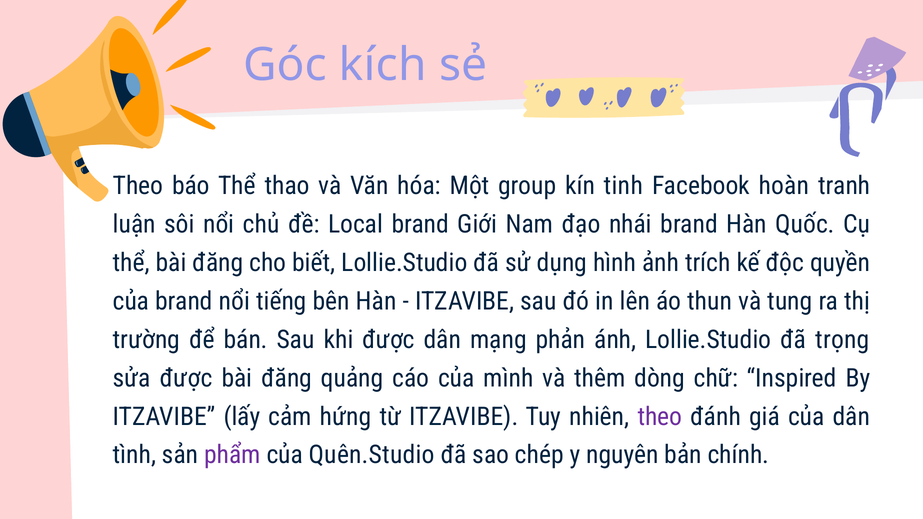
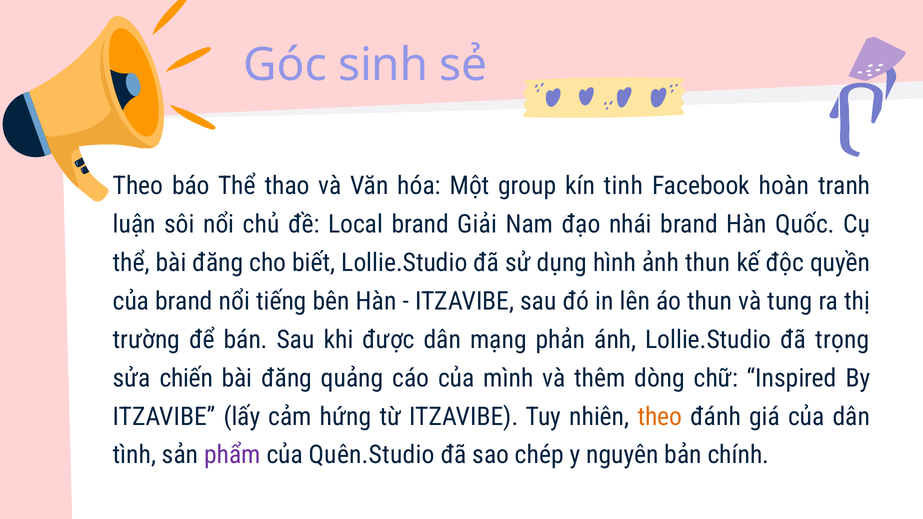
kích: kích -> sinh
Giới: Giới -> Giải
ảnh trích: trích -> thun
sửa được: được -> chiến
theo at (660, 417) colour: purple -> orange
